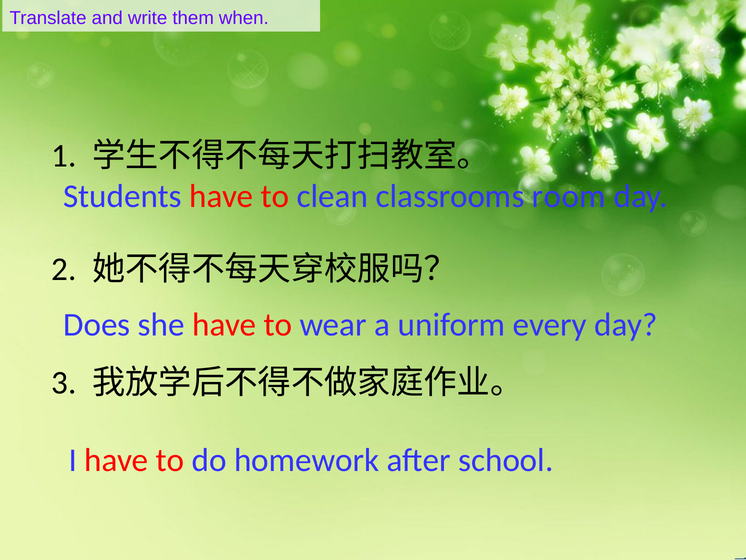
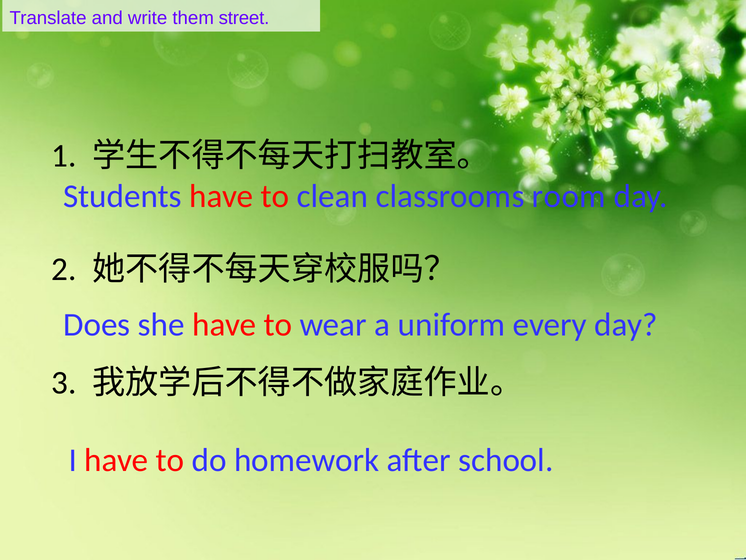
when: when -> street
